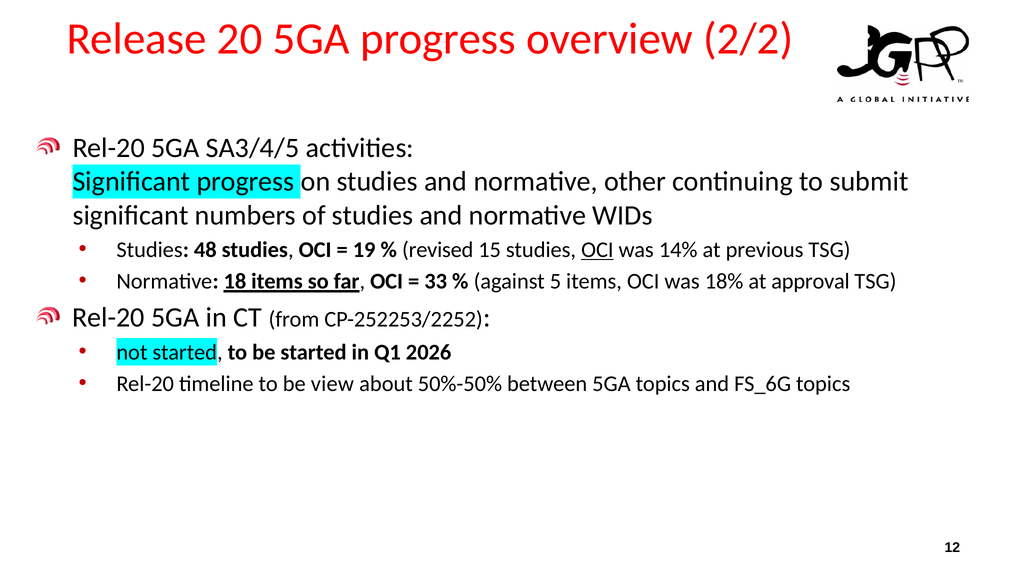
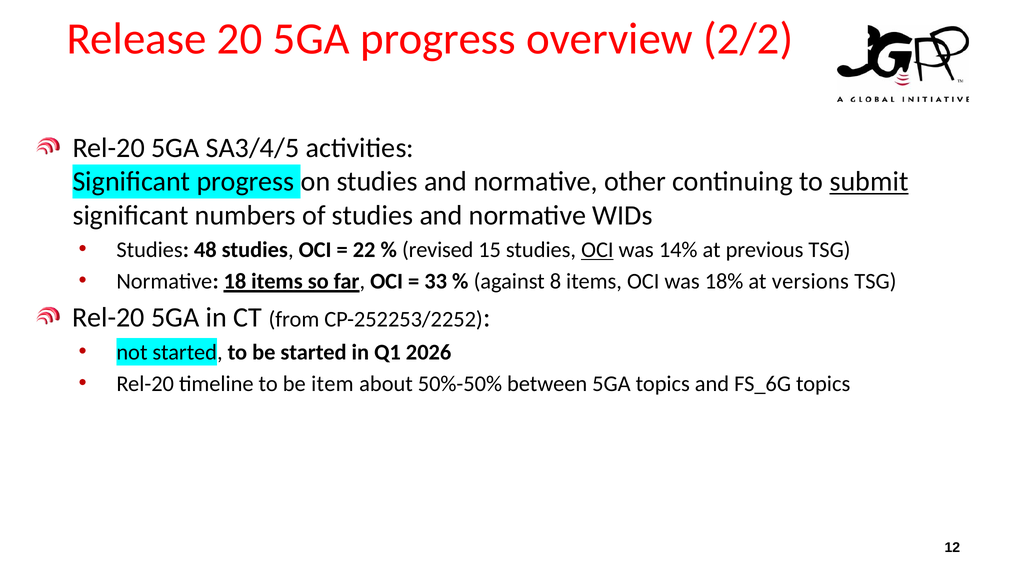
submit underline: none -> present
19: 19 -> 22
5: 5 -> 8
approval: approval -> versions
view: view -> item
